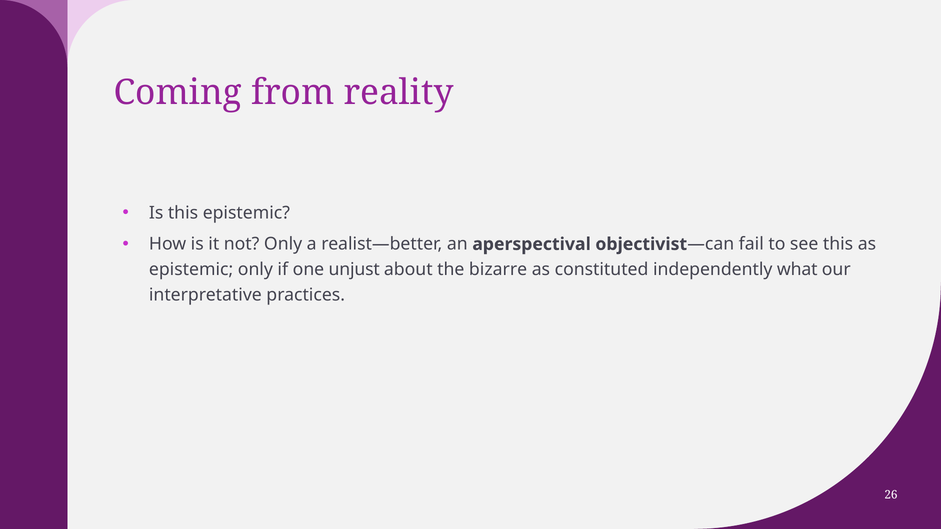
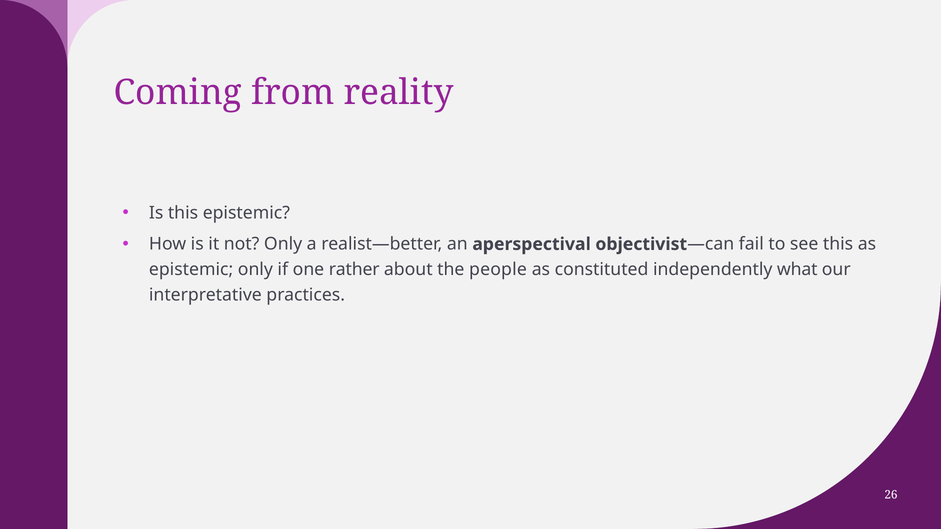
unjust: unjust -> rather
bizarre: bizarre -> people
